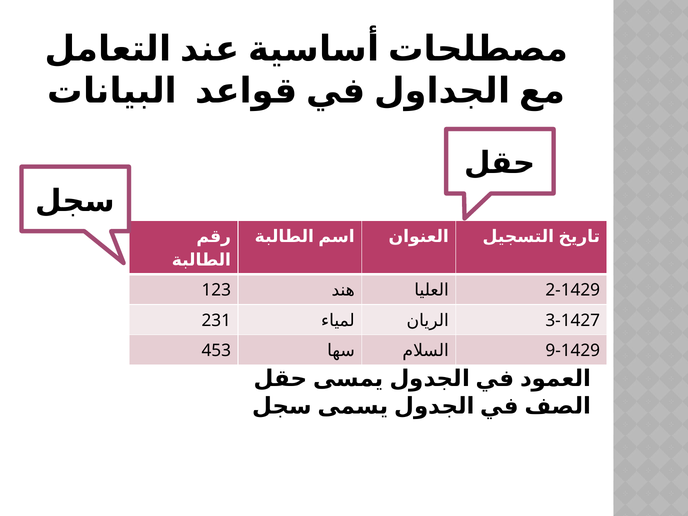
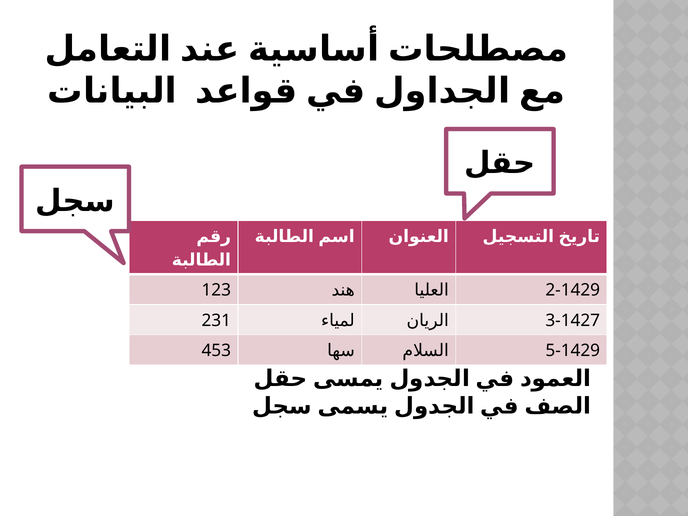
9-1429: 9-1429 -> 5-1429
